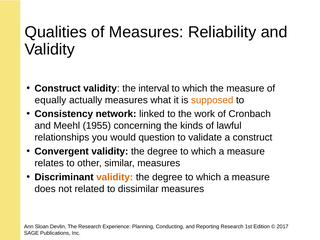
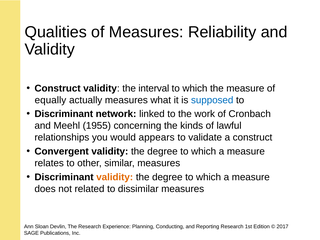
supposed colour: orange -> blue
Consistency at (64, 114): Consistency -> Discriminant
question: question -> appears
